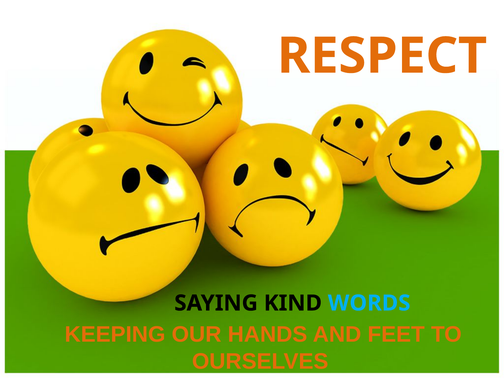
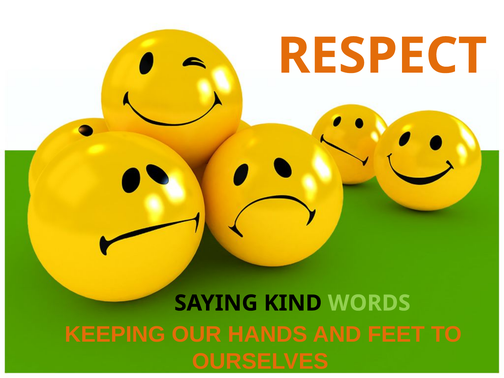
WORDS colour: light blue -> light green
